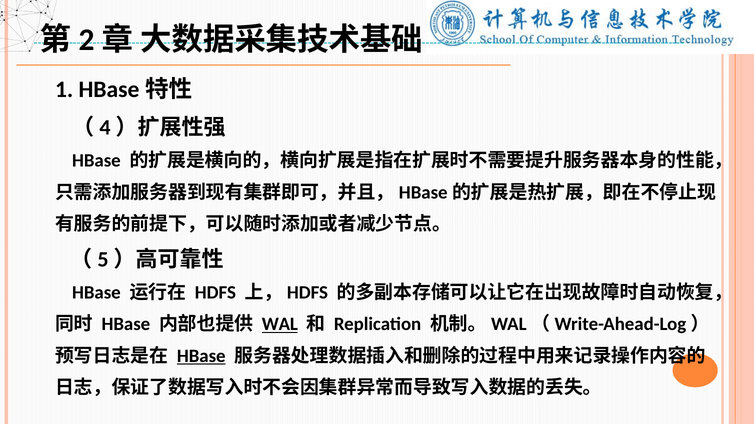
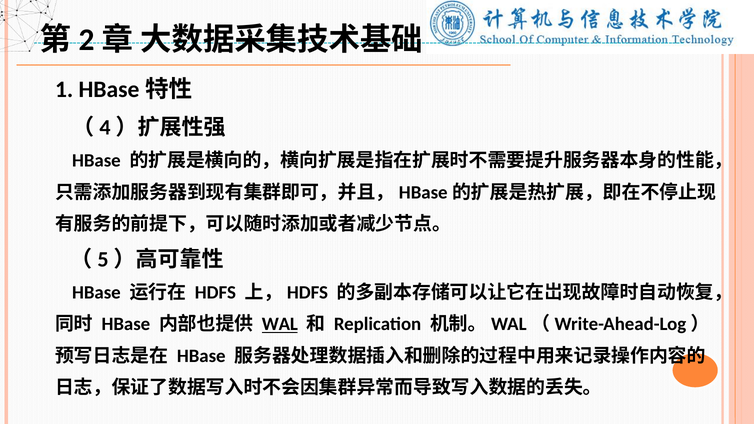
HBase at (201, 356) underline: present -> none
